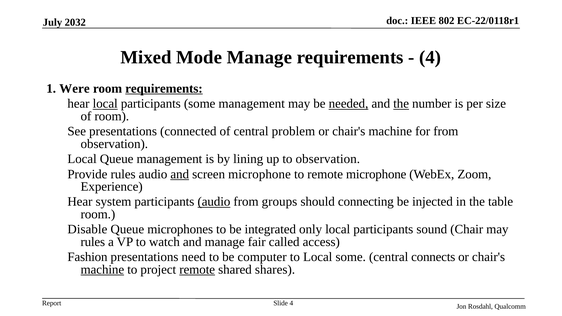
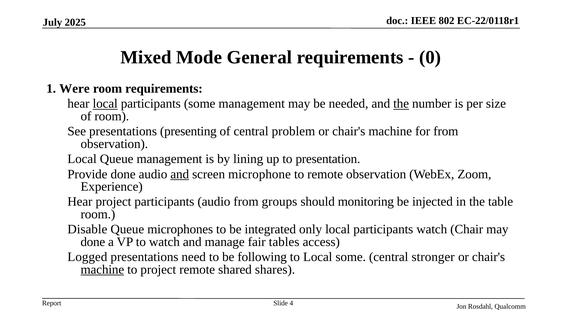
2032: 2032 -> 2025
Mode Manage: Manage -> General
4 at (430, 57): 4 -> 0
requirements at (164, 89) underline: present -> none
needed underline: present -> none
connected: connected -> presenting
to observation: observation -> presentation
Provide rules: rules -> done
remote microphone: microphone -> observation
Hear system: system -> project
audio at (214, 202) underline: present -> none
connecting: connecting -> monitoring
participants sound: sound -> watch
rules at (93, 242): rules -> done
called: called -> tables
Fashion: Fashion -> Logged
computer: computer -> following
connects: connects -> stronger
remote at (197, 270) underline: present -> none
